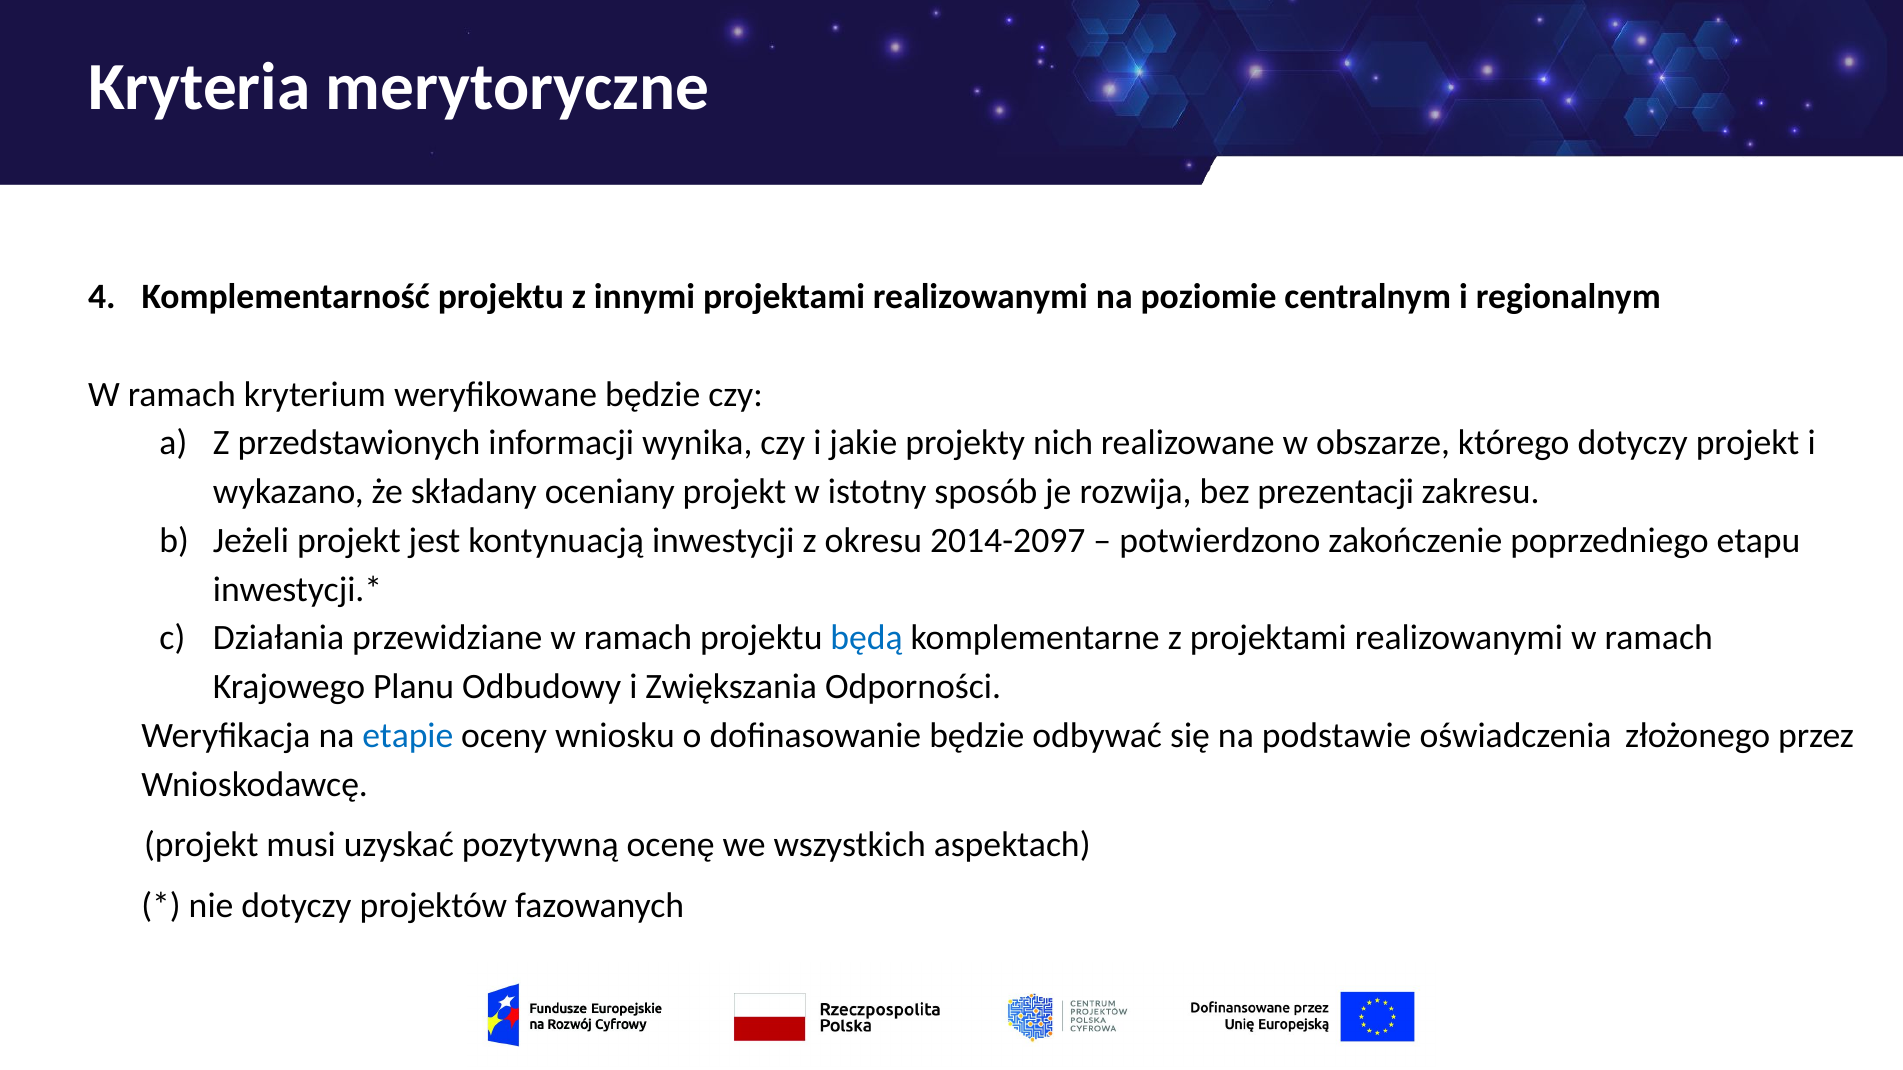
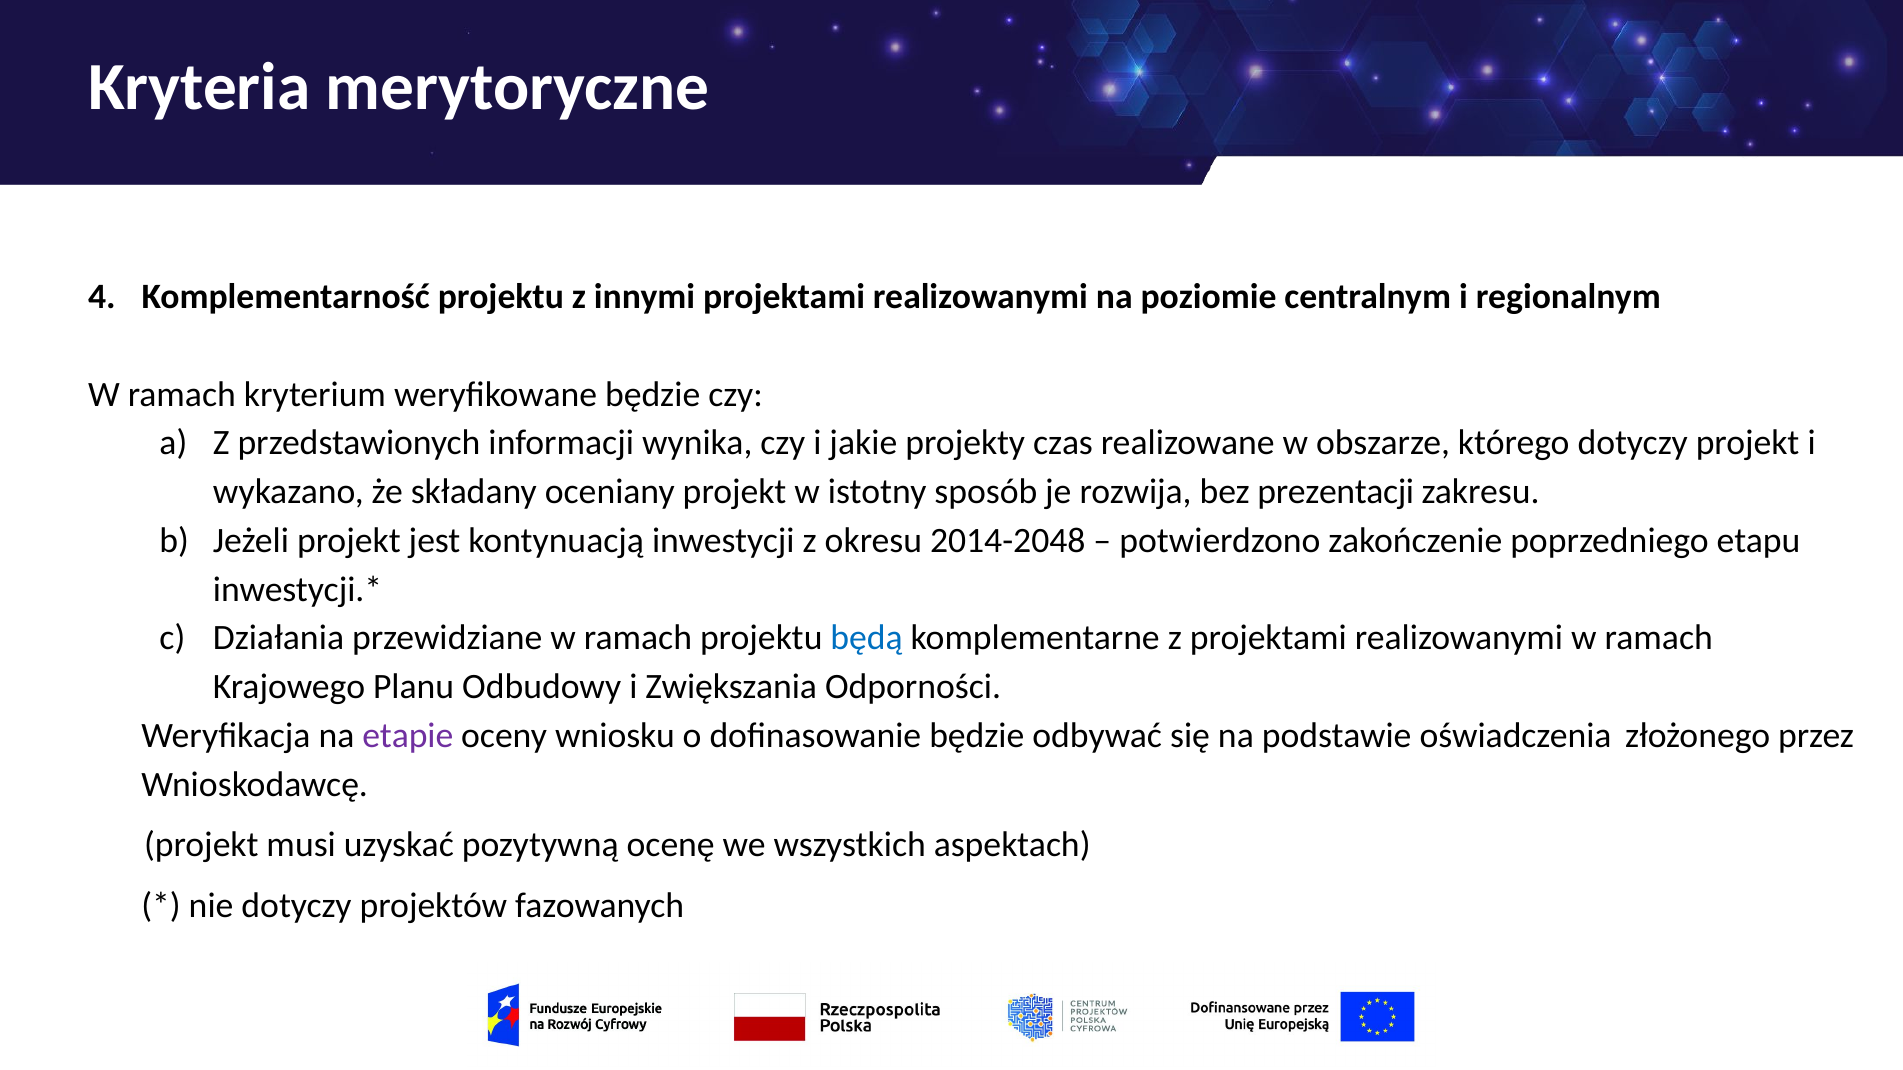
nich: nich -> czas
2014-2097: 2014-2097 -> 2014-2048
etapie colour: blue -> purple
